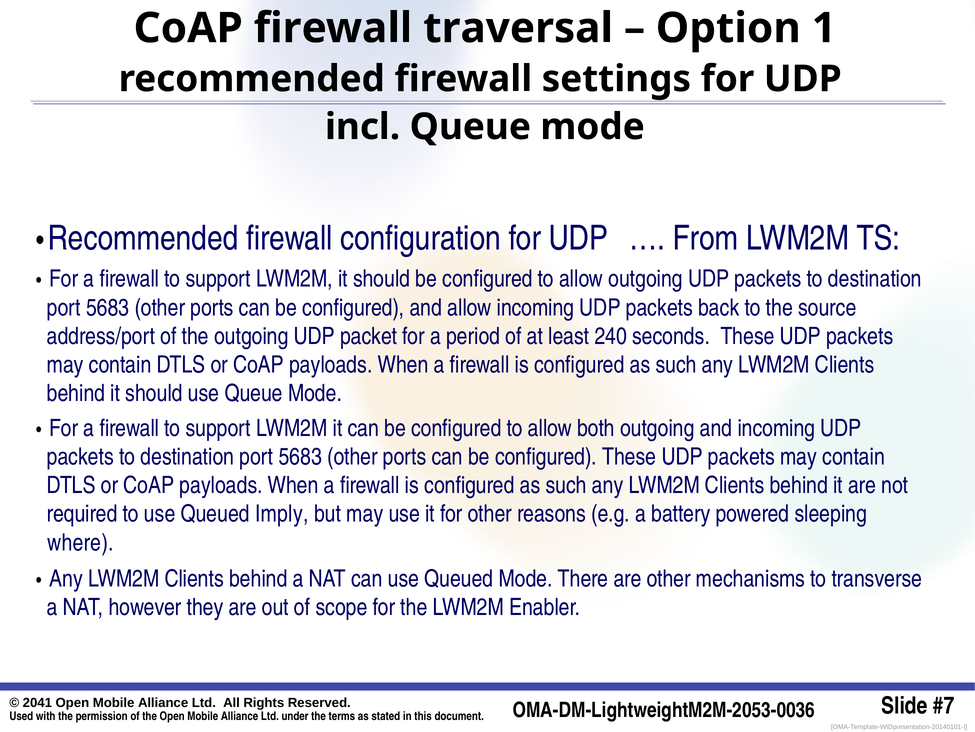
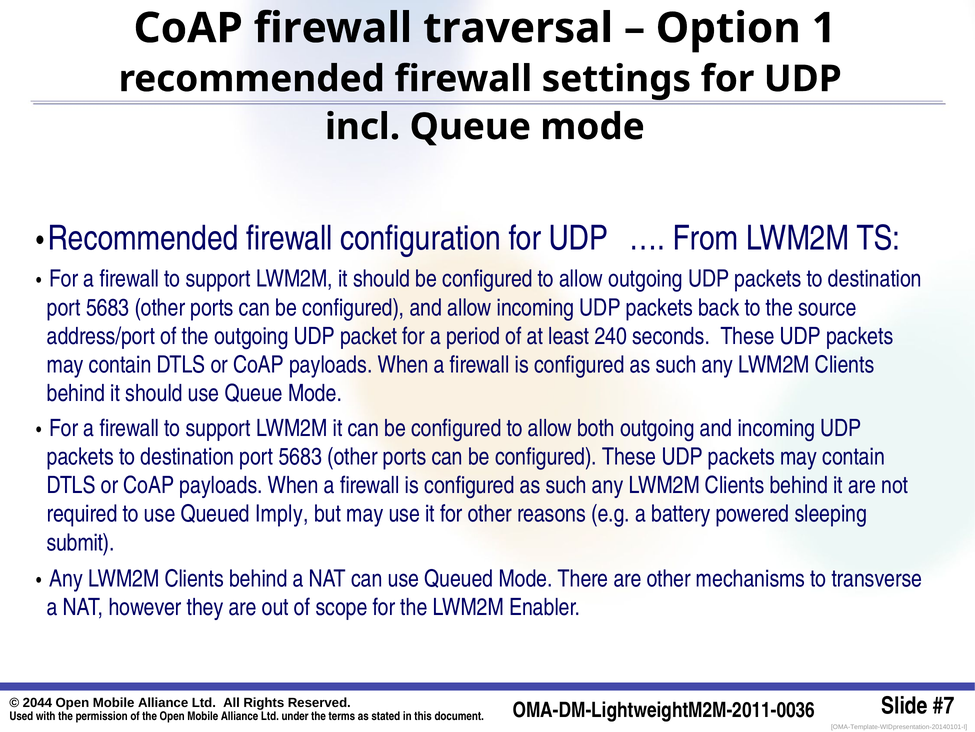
where: where -> submit
2041: 2041 -> 2044
OMA-DM-LightweightM2M-2053-0036: OMA-DM-LightweightM2M-2053-0036 -> OMA-DM-LightweightM2M-2011-0036
